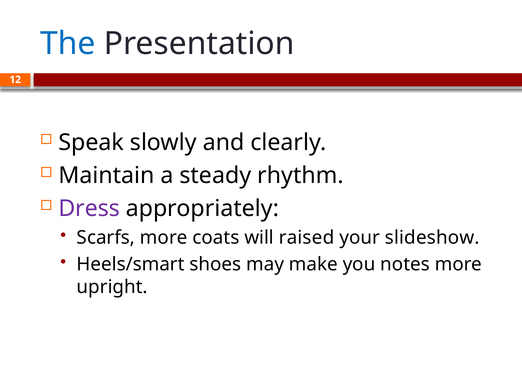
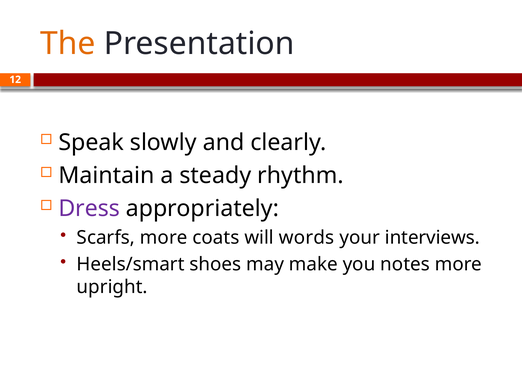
The colour: blue -> orange
raised: raised -> words
slideshow: slideshow -> interviews
